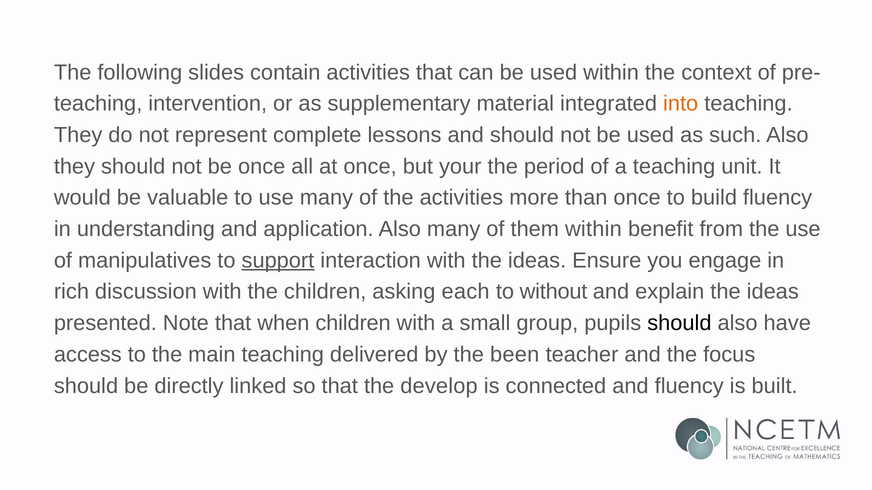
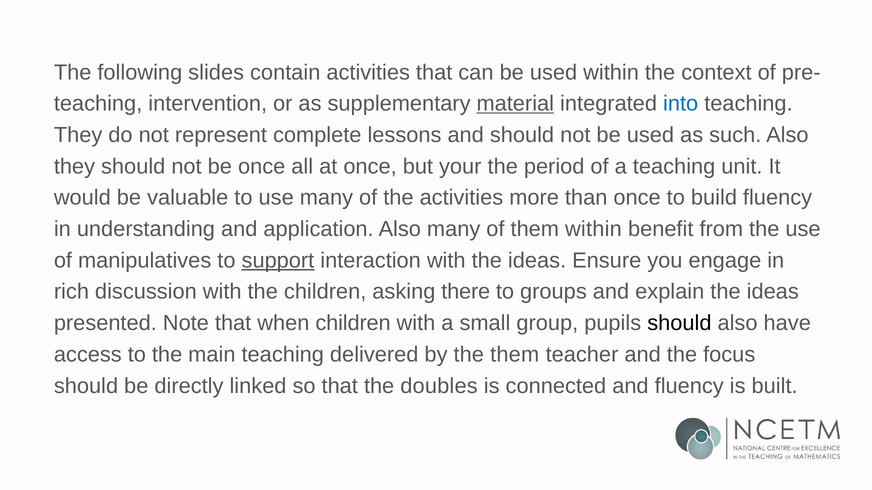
material underline: none -> present
into colour: orange -> blue
each: each -> there
without: without -> groups
the been: been -> them
develop: develop -> doubles
